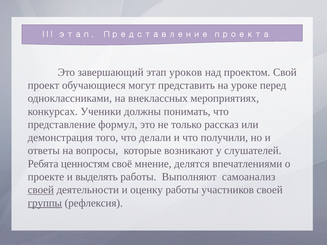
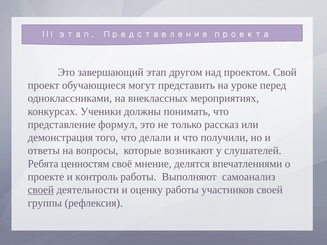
уроков: уроков -> другом
выделять: выделять -> контроль
группы underline: present -> none
